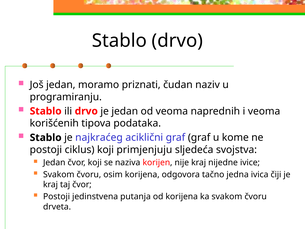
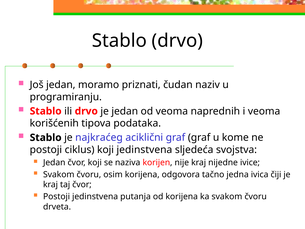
koji primjenjuju: primjenjuju -> jedinstvena
